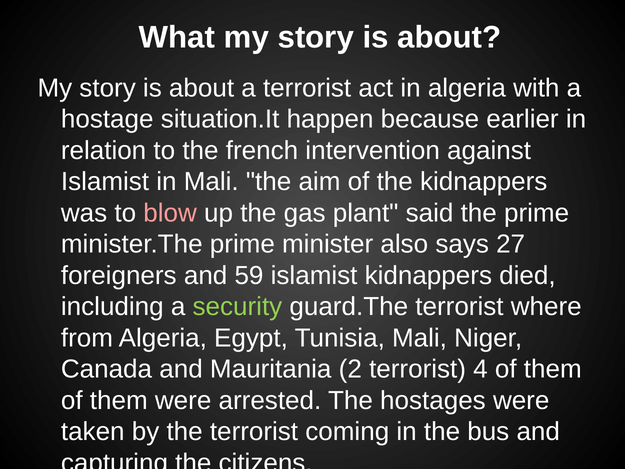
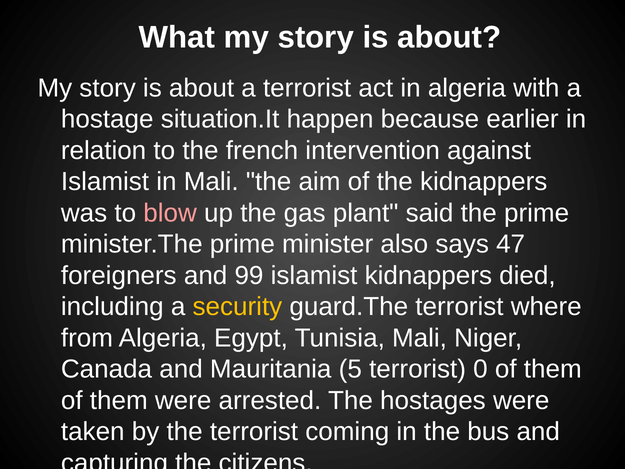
27: 27 -> 47
59: 59 -> 99
security colour: light green -> yellow
2: 2 -> 5
4: 4 -> 0
